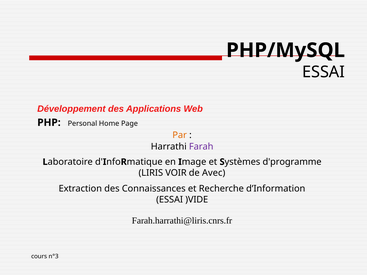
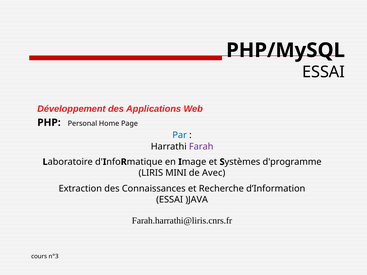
Par colour: orange -> blue
VOIR: VOIR -> MINI
)VIDE: )VIDE -> )JAVA
